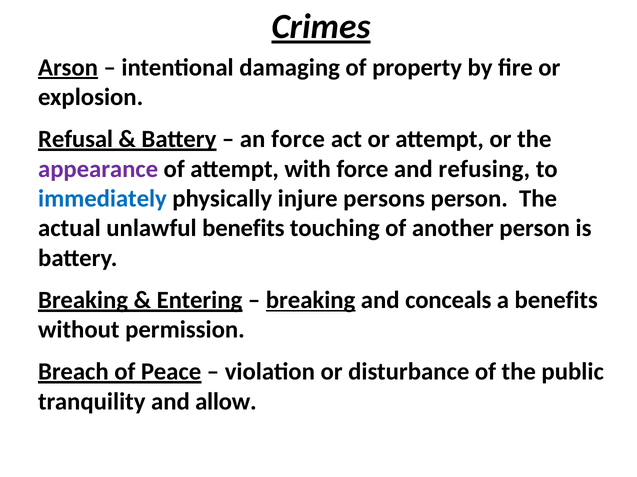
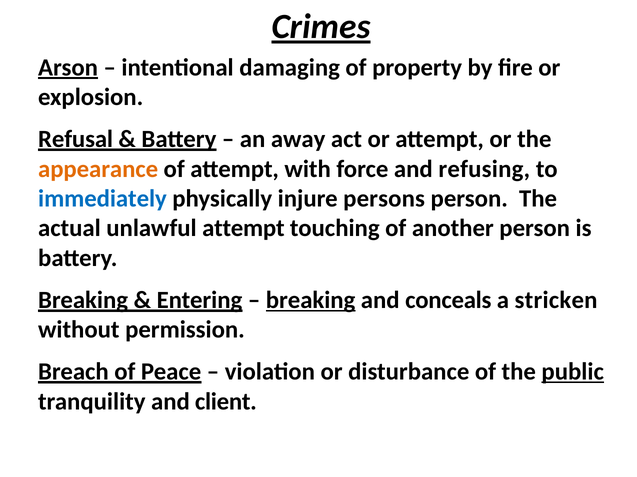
an force: force -> away
appearance colour: purple -> orange
unlawful benefits: benefits -> attempt
a benefits: benefits -> stricken
public underline: none -> present
allow: allow -> client
